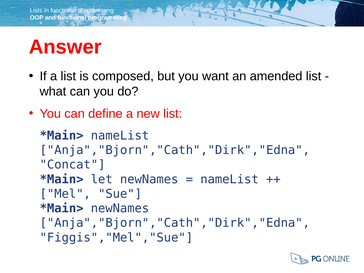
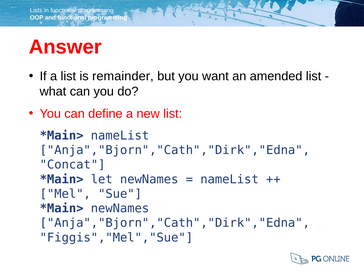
composed: composed -> remainder
